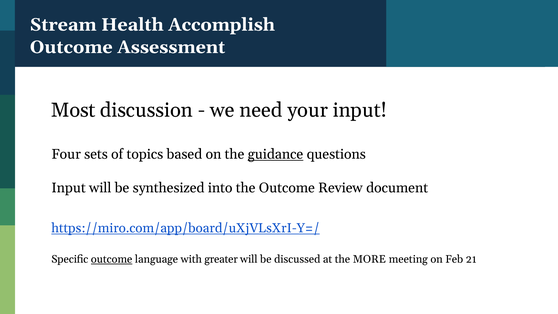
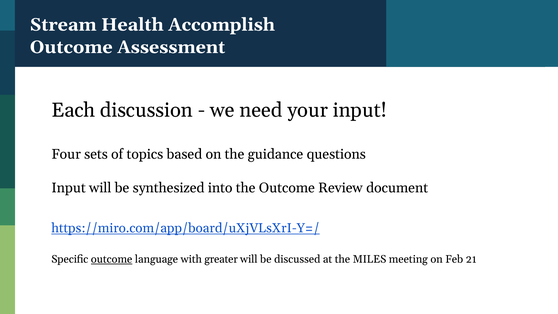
Most: Most -> Each
guidance underline: present -> none
MORE: MORE -> MILES
